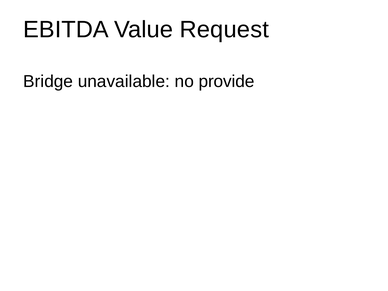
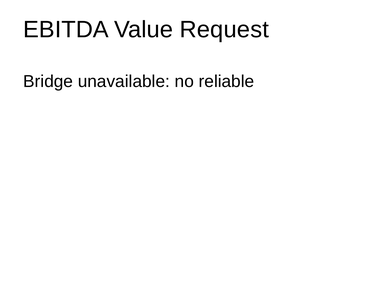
provide: provide -> reliable
